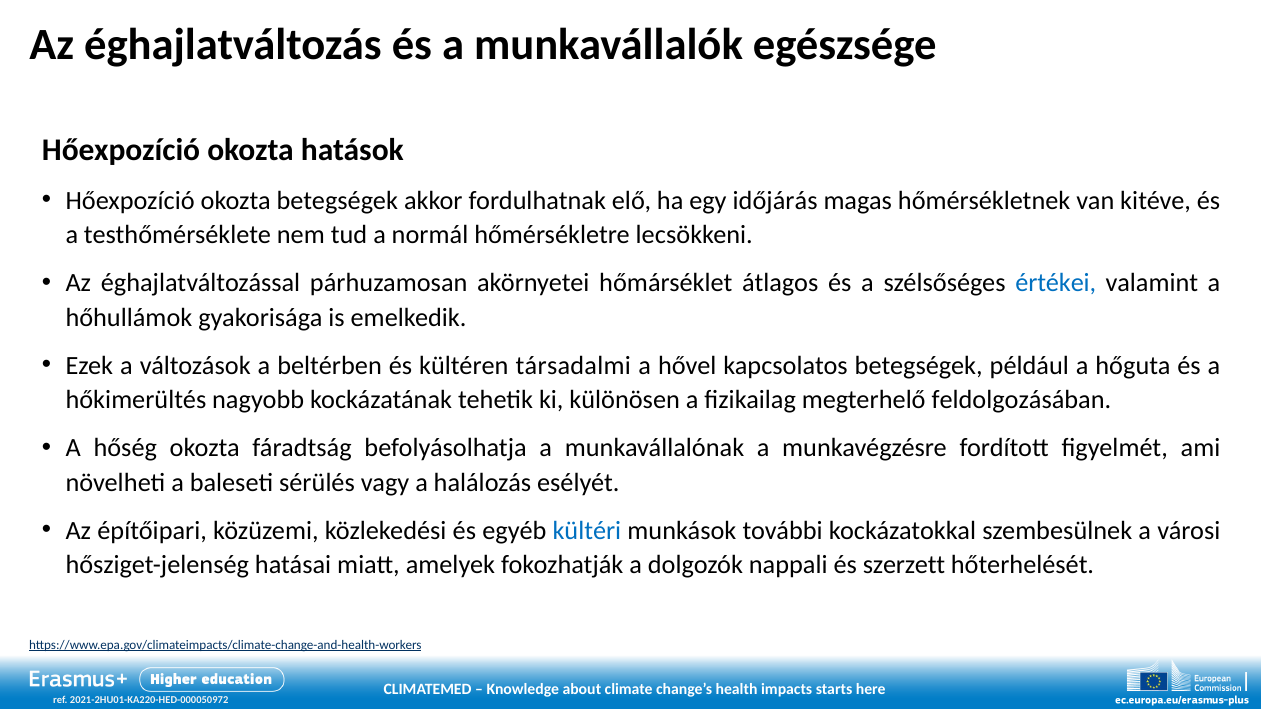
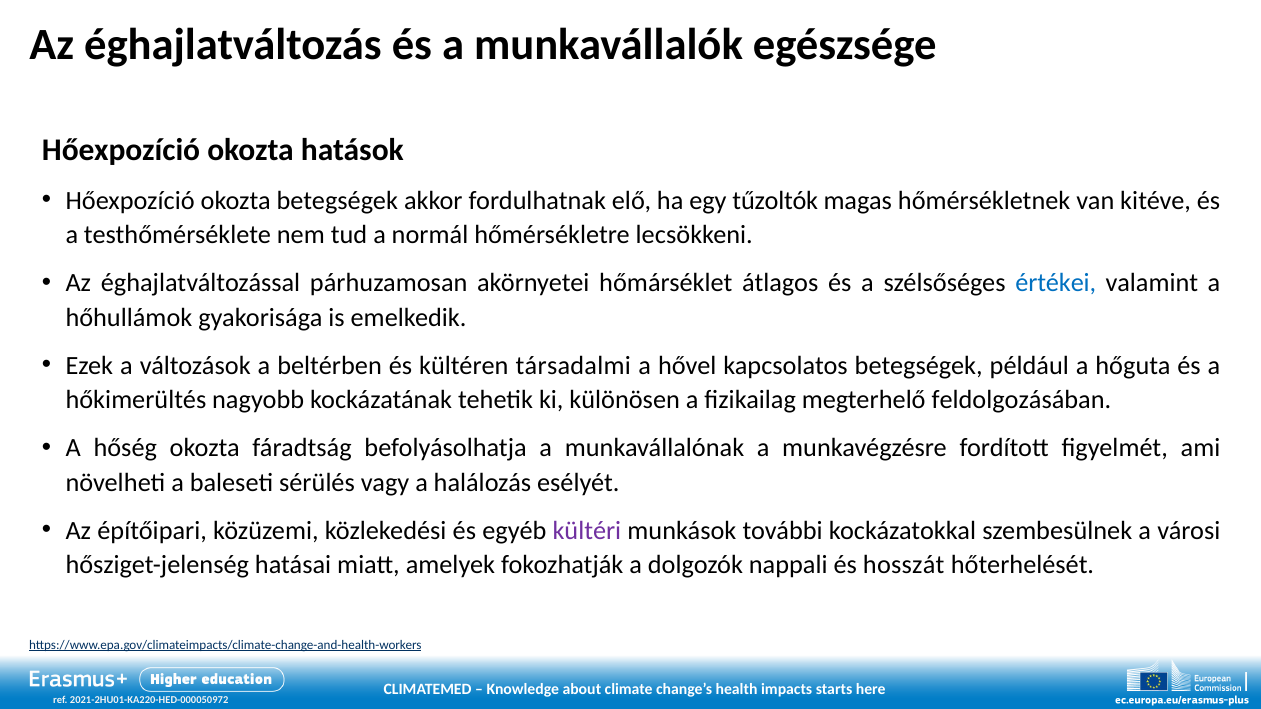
időjárás: időjárás -> tűzoltók
kültéri colour: blue -> purple
szerzett: szerzett -> hosszát
